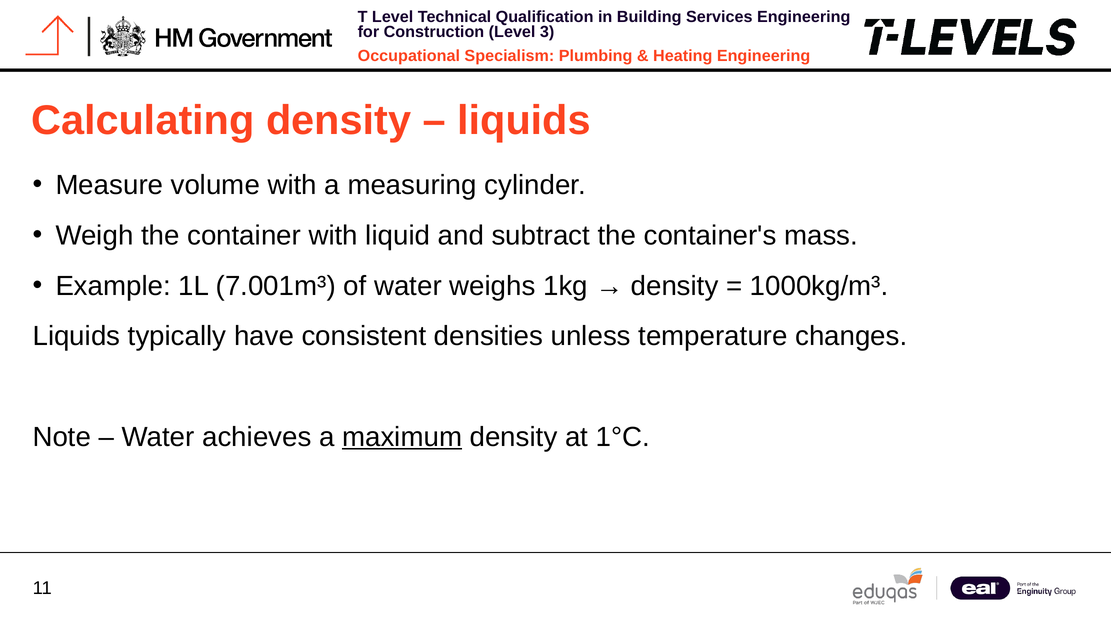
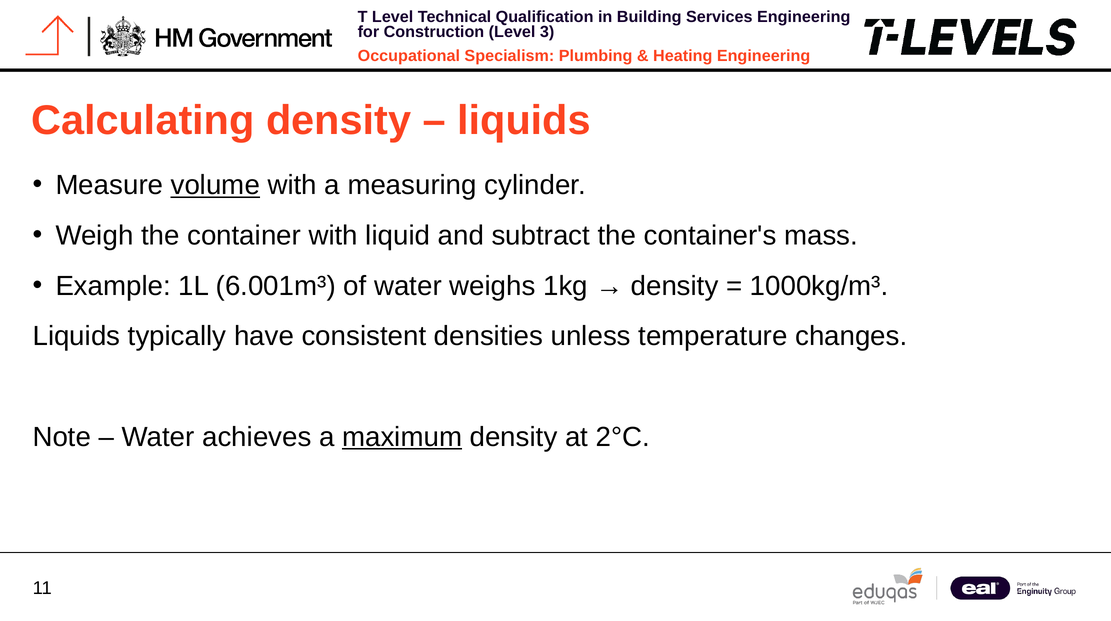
volume underline: none -> present
7.001m³: 7.001m³ -> 6.001m³
1°C: 1°C -> 2°C
